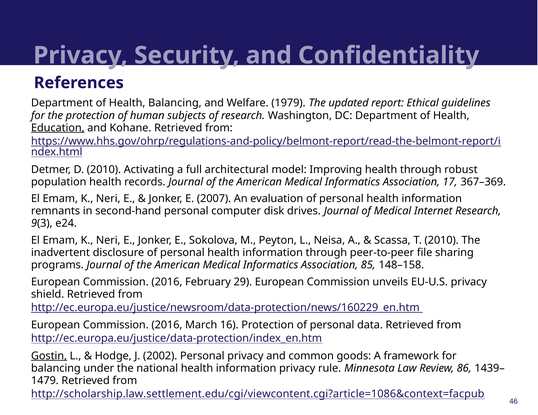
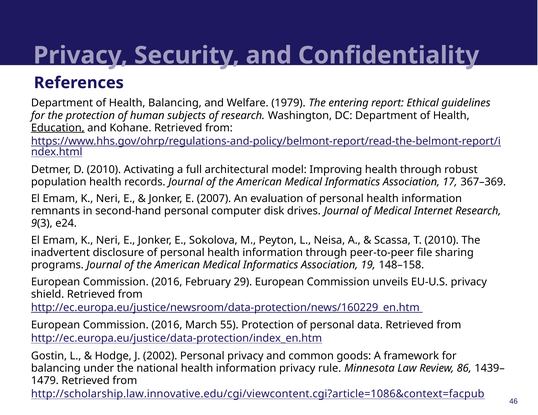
updated: updated -> entering
85: 85 -> 19
16: 16 -> 55
Gostin underline: present -> none
http://scholarship.law.settlement.edu/cgi/viewcontent.cgi?article=1086&context=facpub: http://scholarship.law.settlement.edu/cgi/viewcontent.cgi?article=1086&context=facpub -> http://scholarship.law.innovative.edu/cgi/viewcontent.cgi?article=1086&context=facpub
